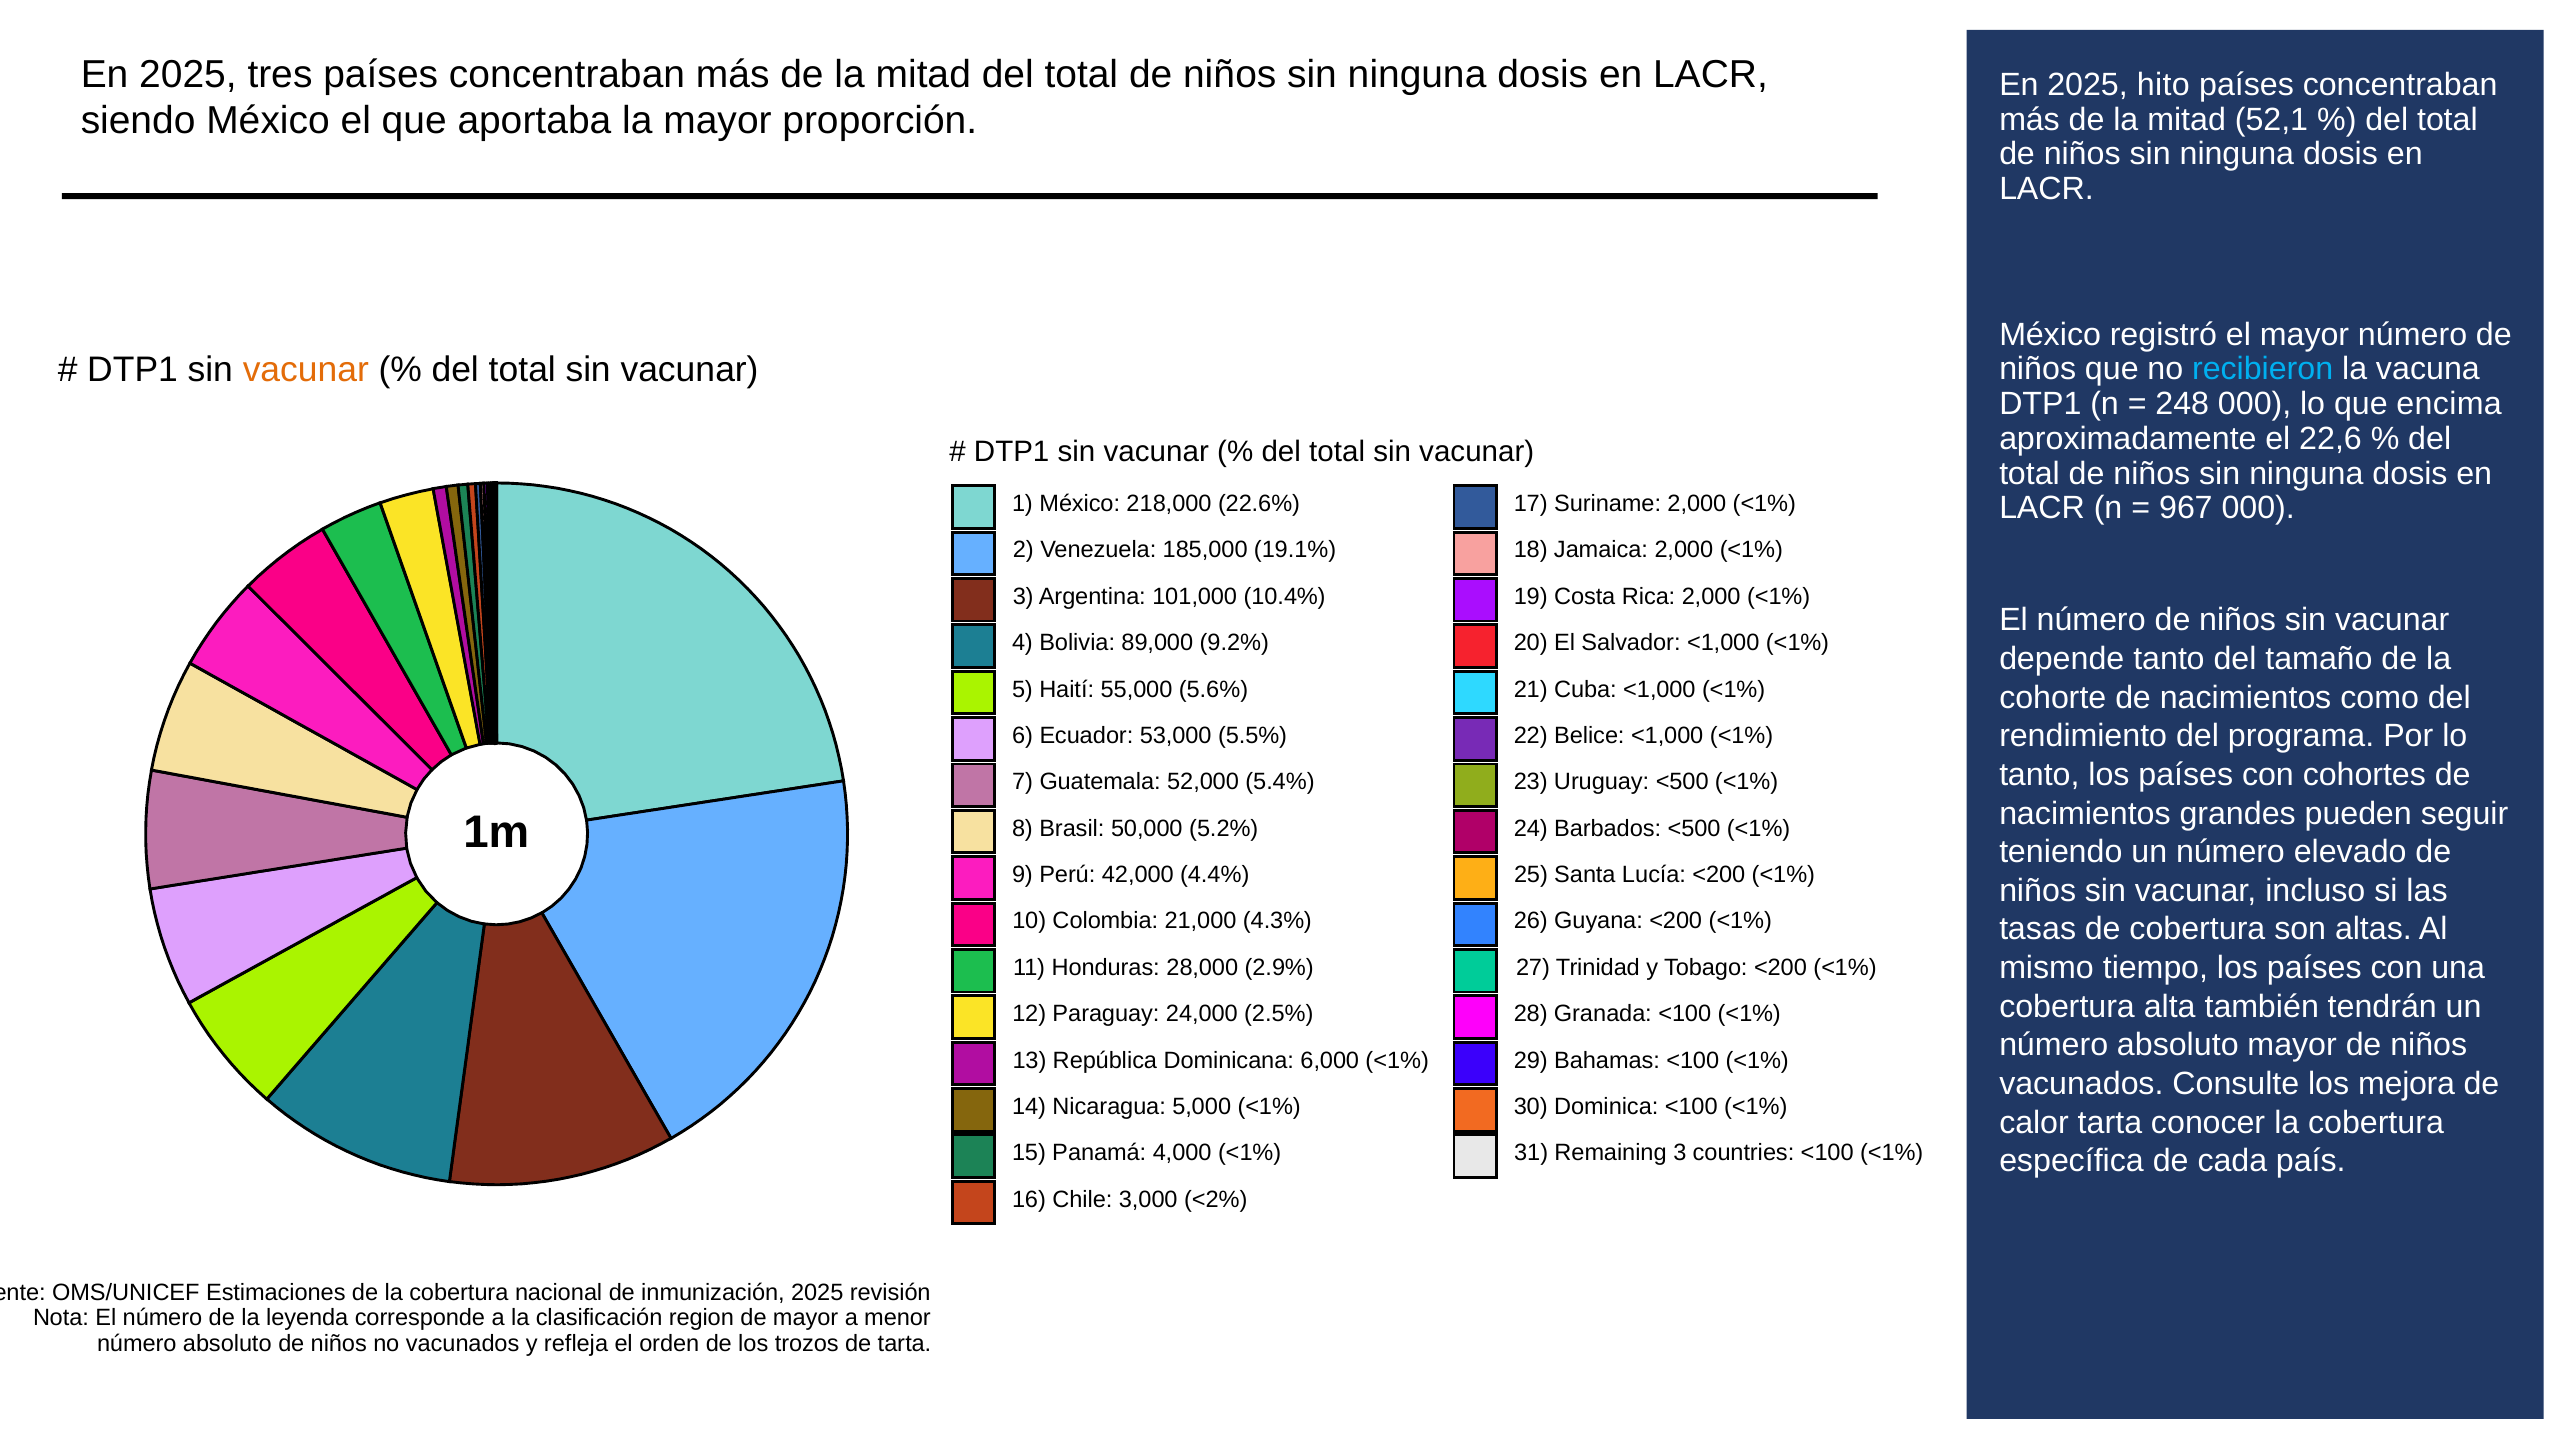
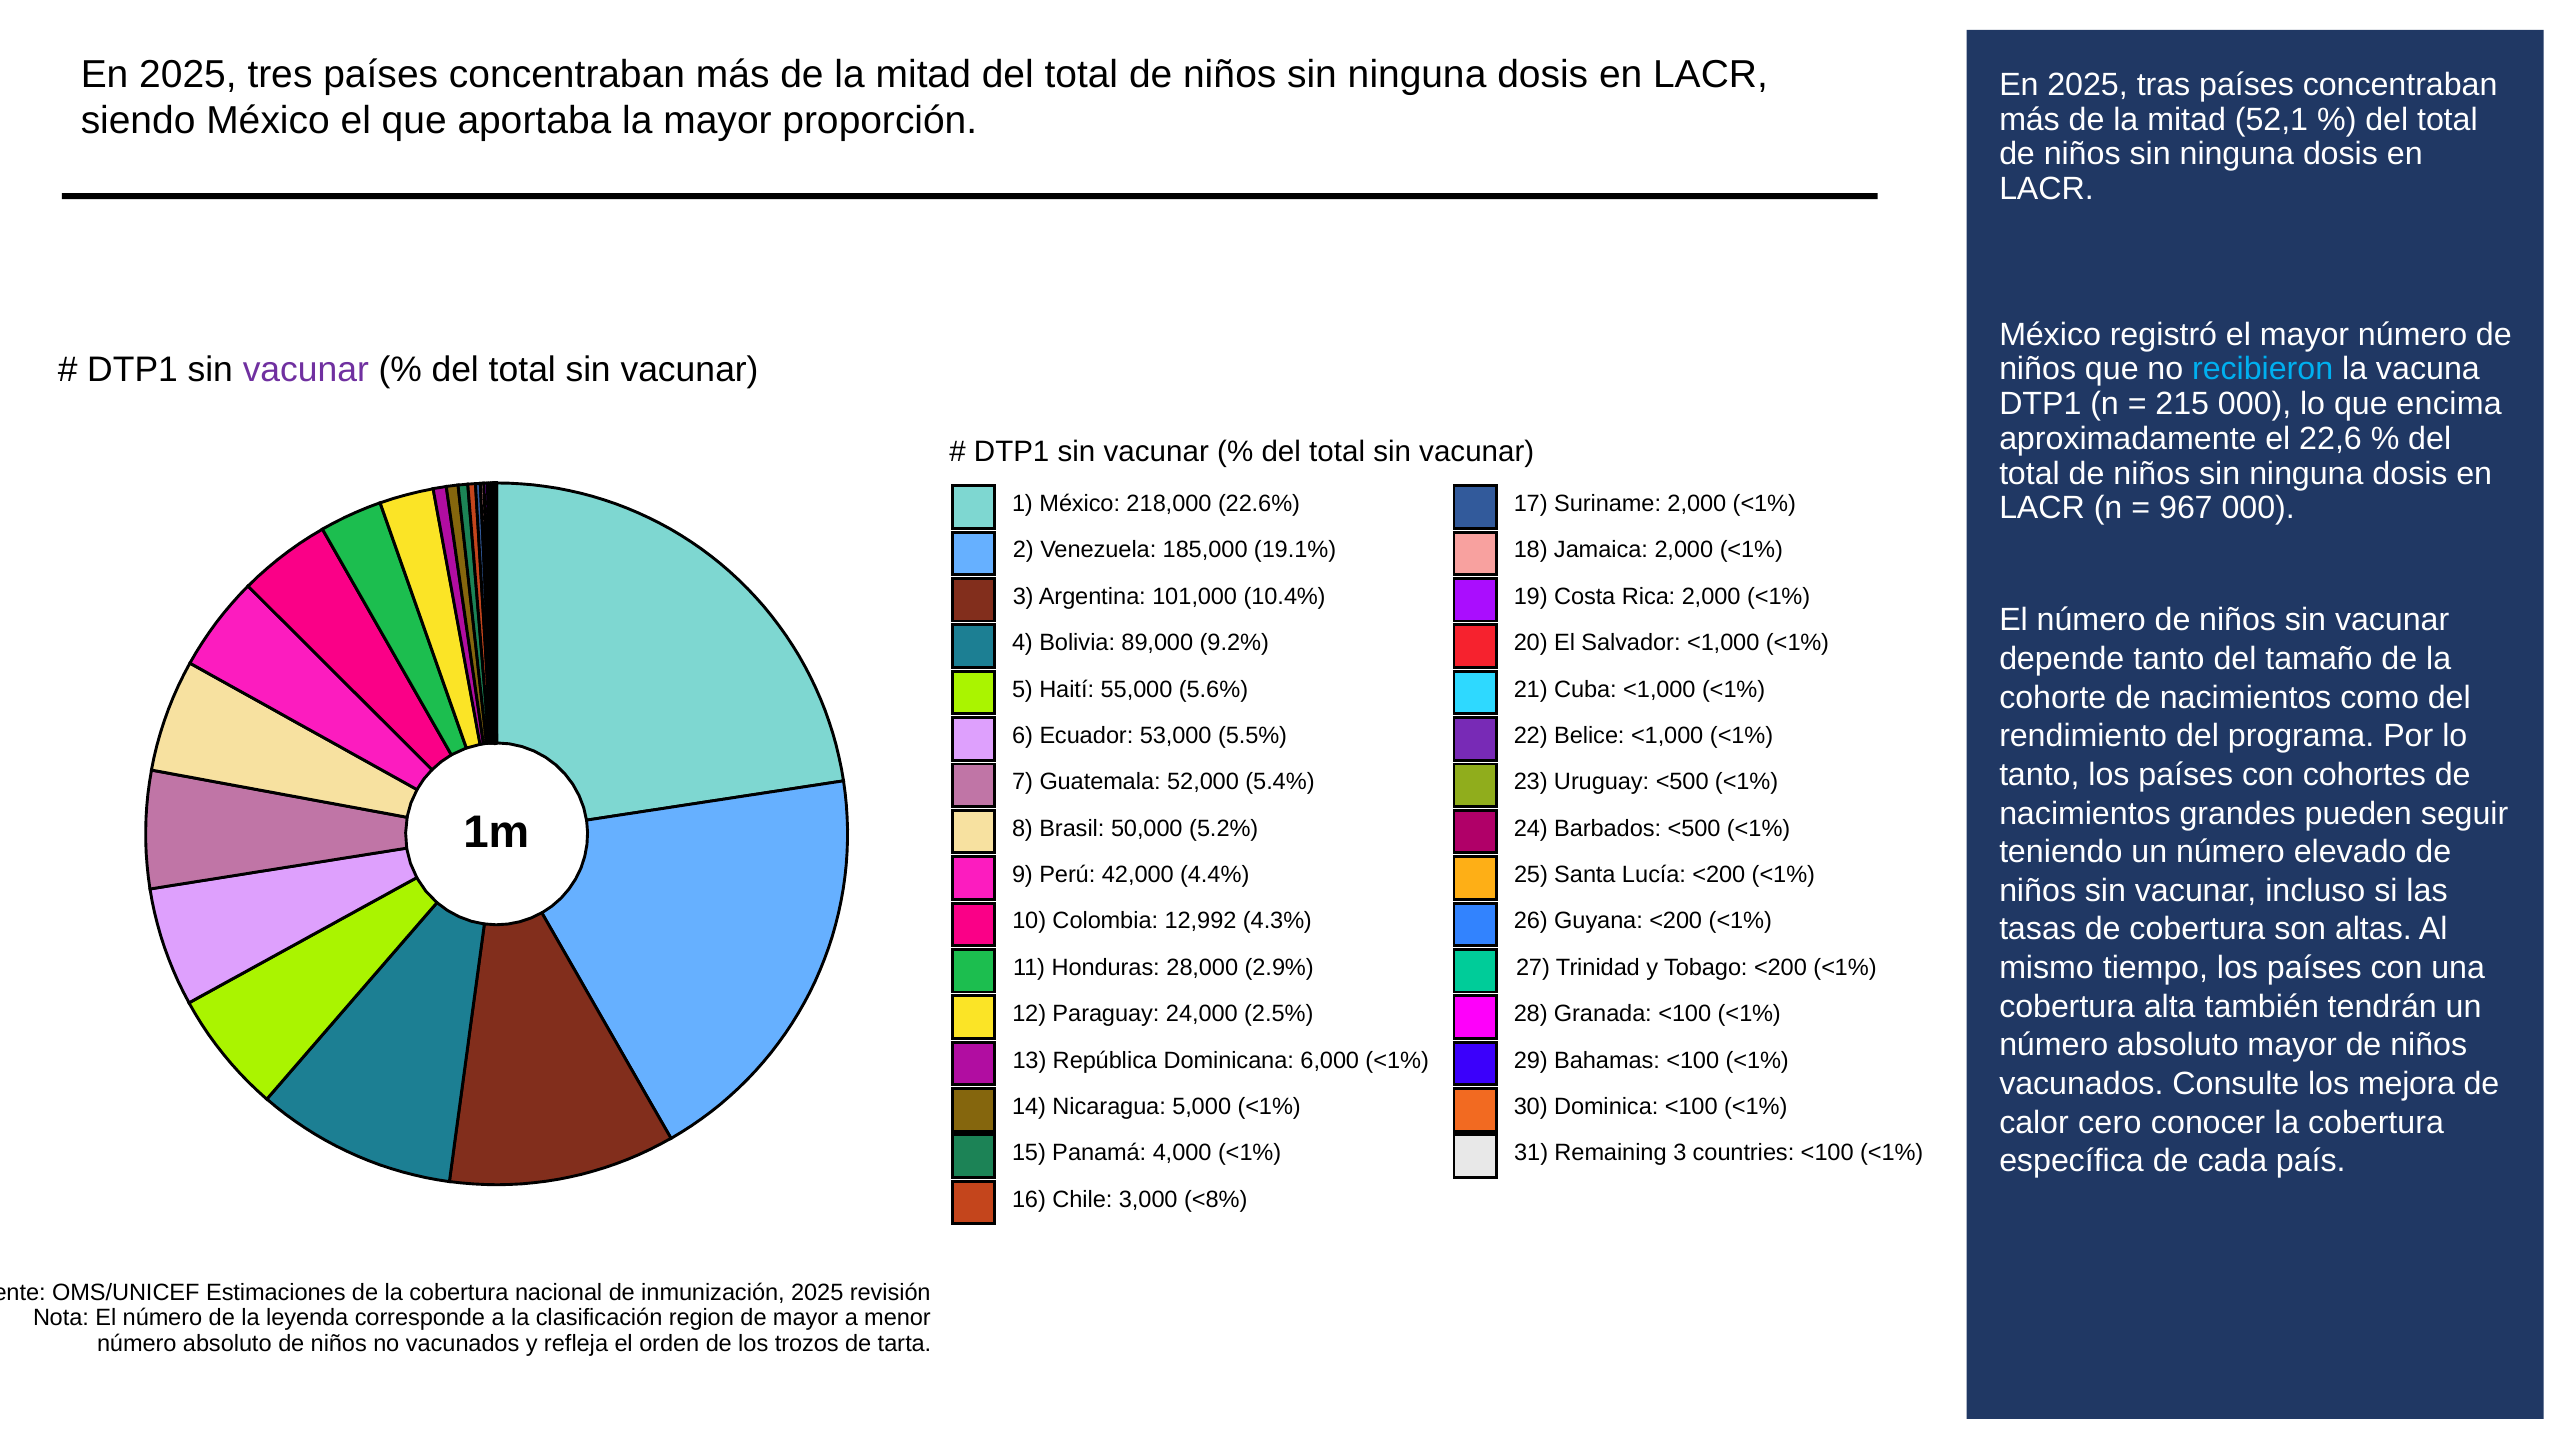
hito: hito -> tras
vacunar at (306, 370) colour: orange -> purple
248: 248 -> 215
21,000: 21,000 -> 12,992
calor tarta: tarta -> cero
<2%: <2% -> <8%
